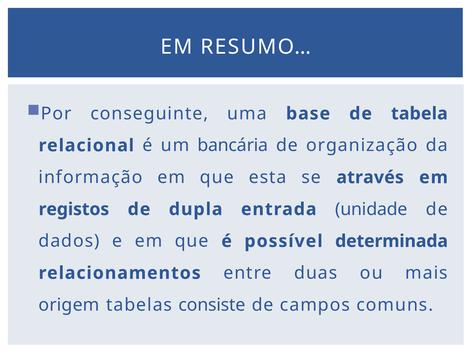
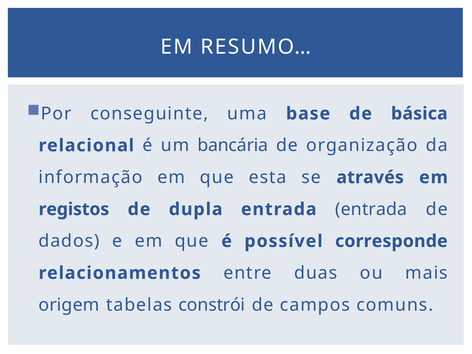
tabela: tabela -> básica
entrada unidade: unidade -> entrada
determinada: determinada -> corresponde
consiste: consiste -> constrói
